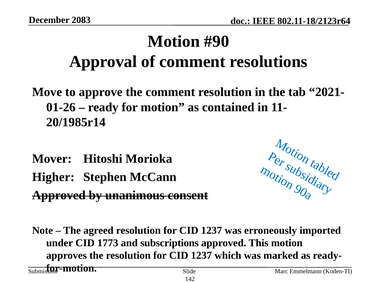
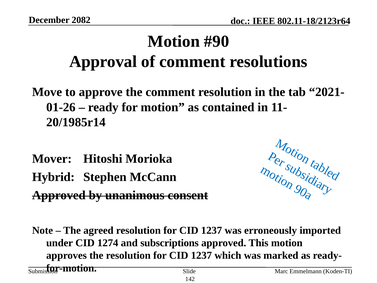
2083: 2083 -> 2082
Higher: Higher -> Hybrid
1773: 1773 -> 1274
